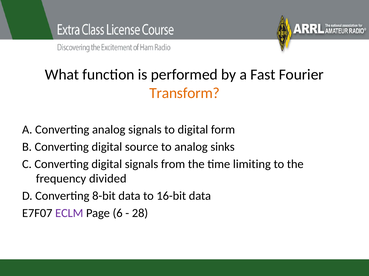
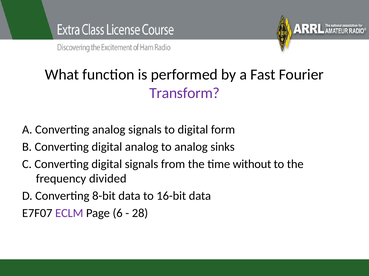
Transform colour: orange -> purple
digital source: source -> analog
limiting: limiting -> without
